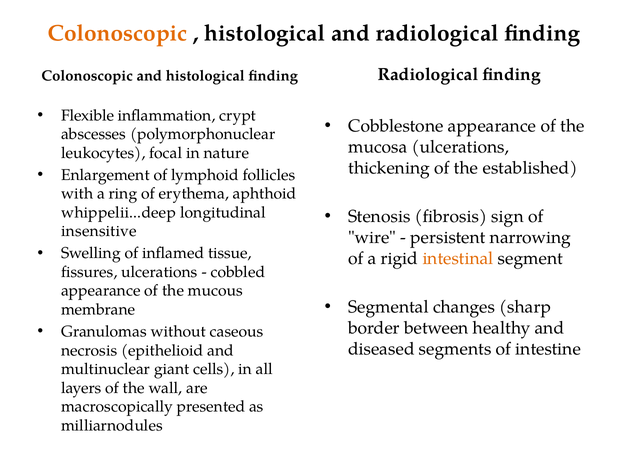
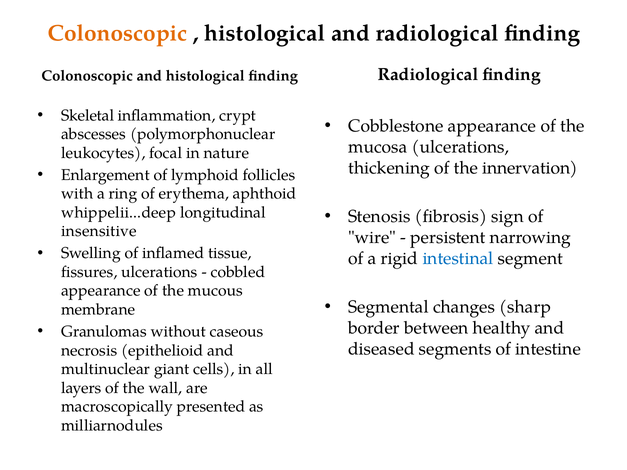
Flexible: Flexible -> Skeletal
established: established -> innervation
intestinal colour: orange -> blue
